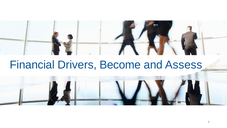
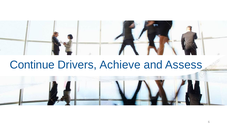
Financial: Financial -> Continue
Become: Become -> Achieve
